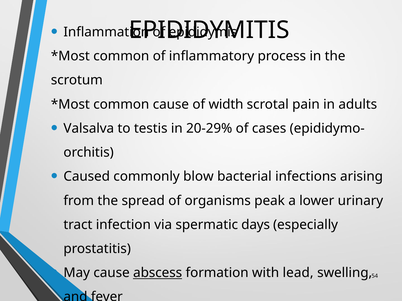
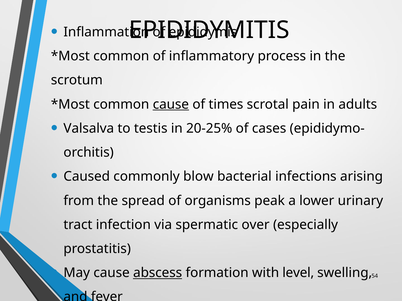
cause at (171, 104) underline: none -> present
width: width -> times
20-29%: 20-29% -> 20-25%
days: days -> over
lead: lead -> level
